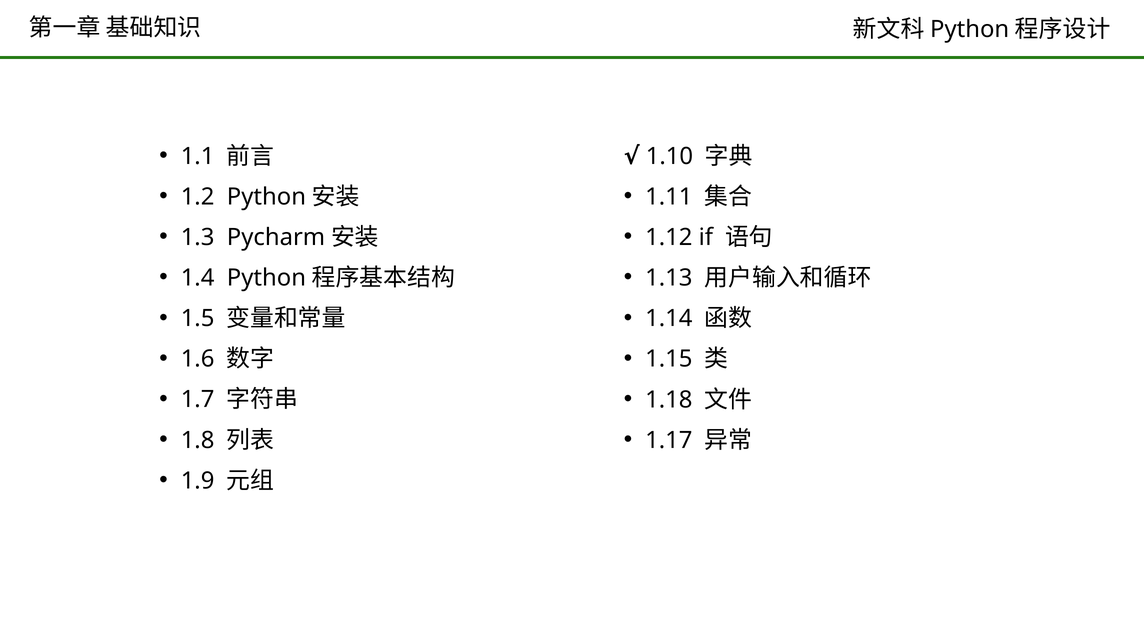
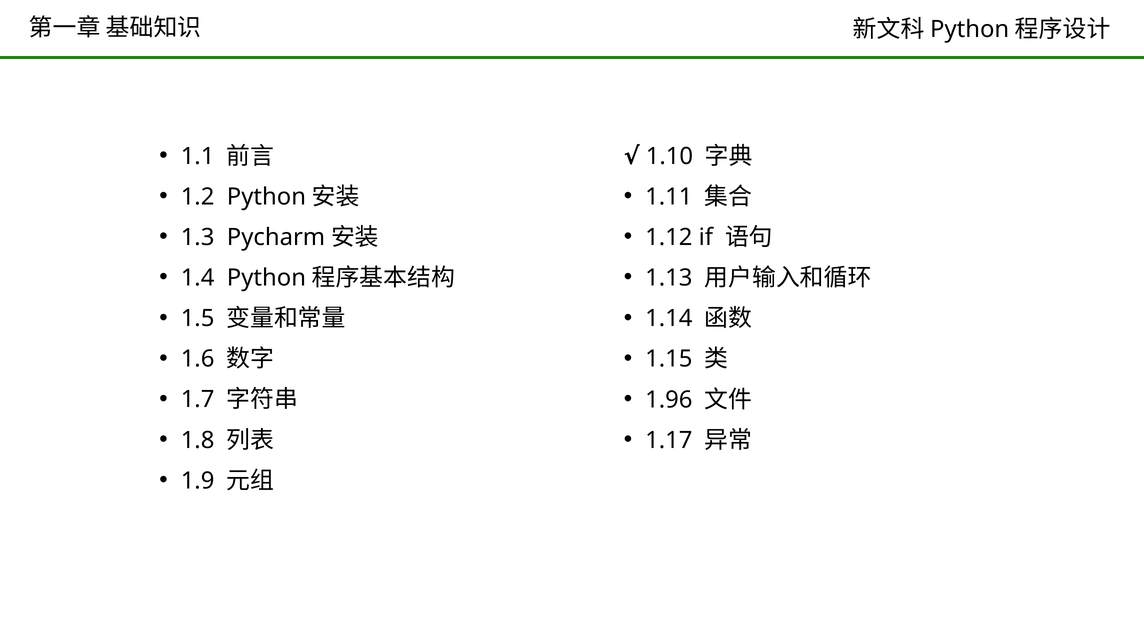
1.18: 1.18 -> 1.96
